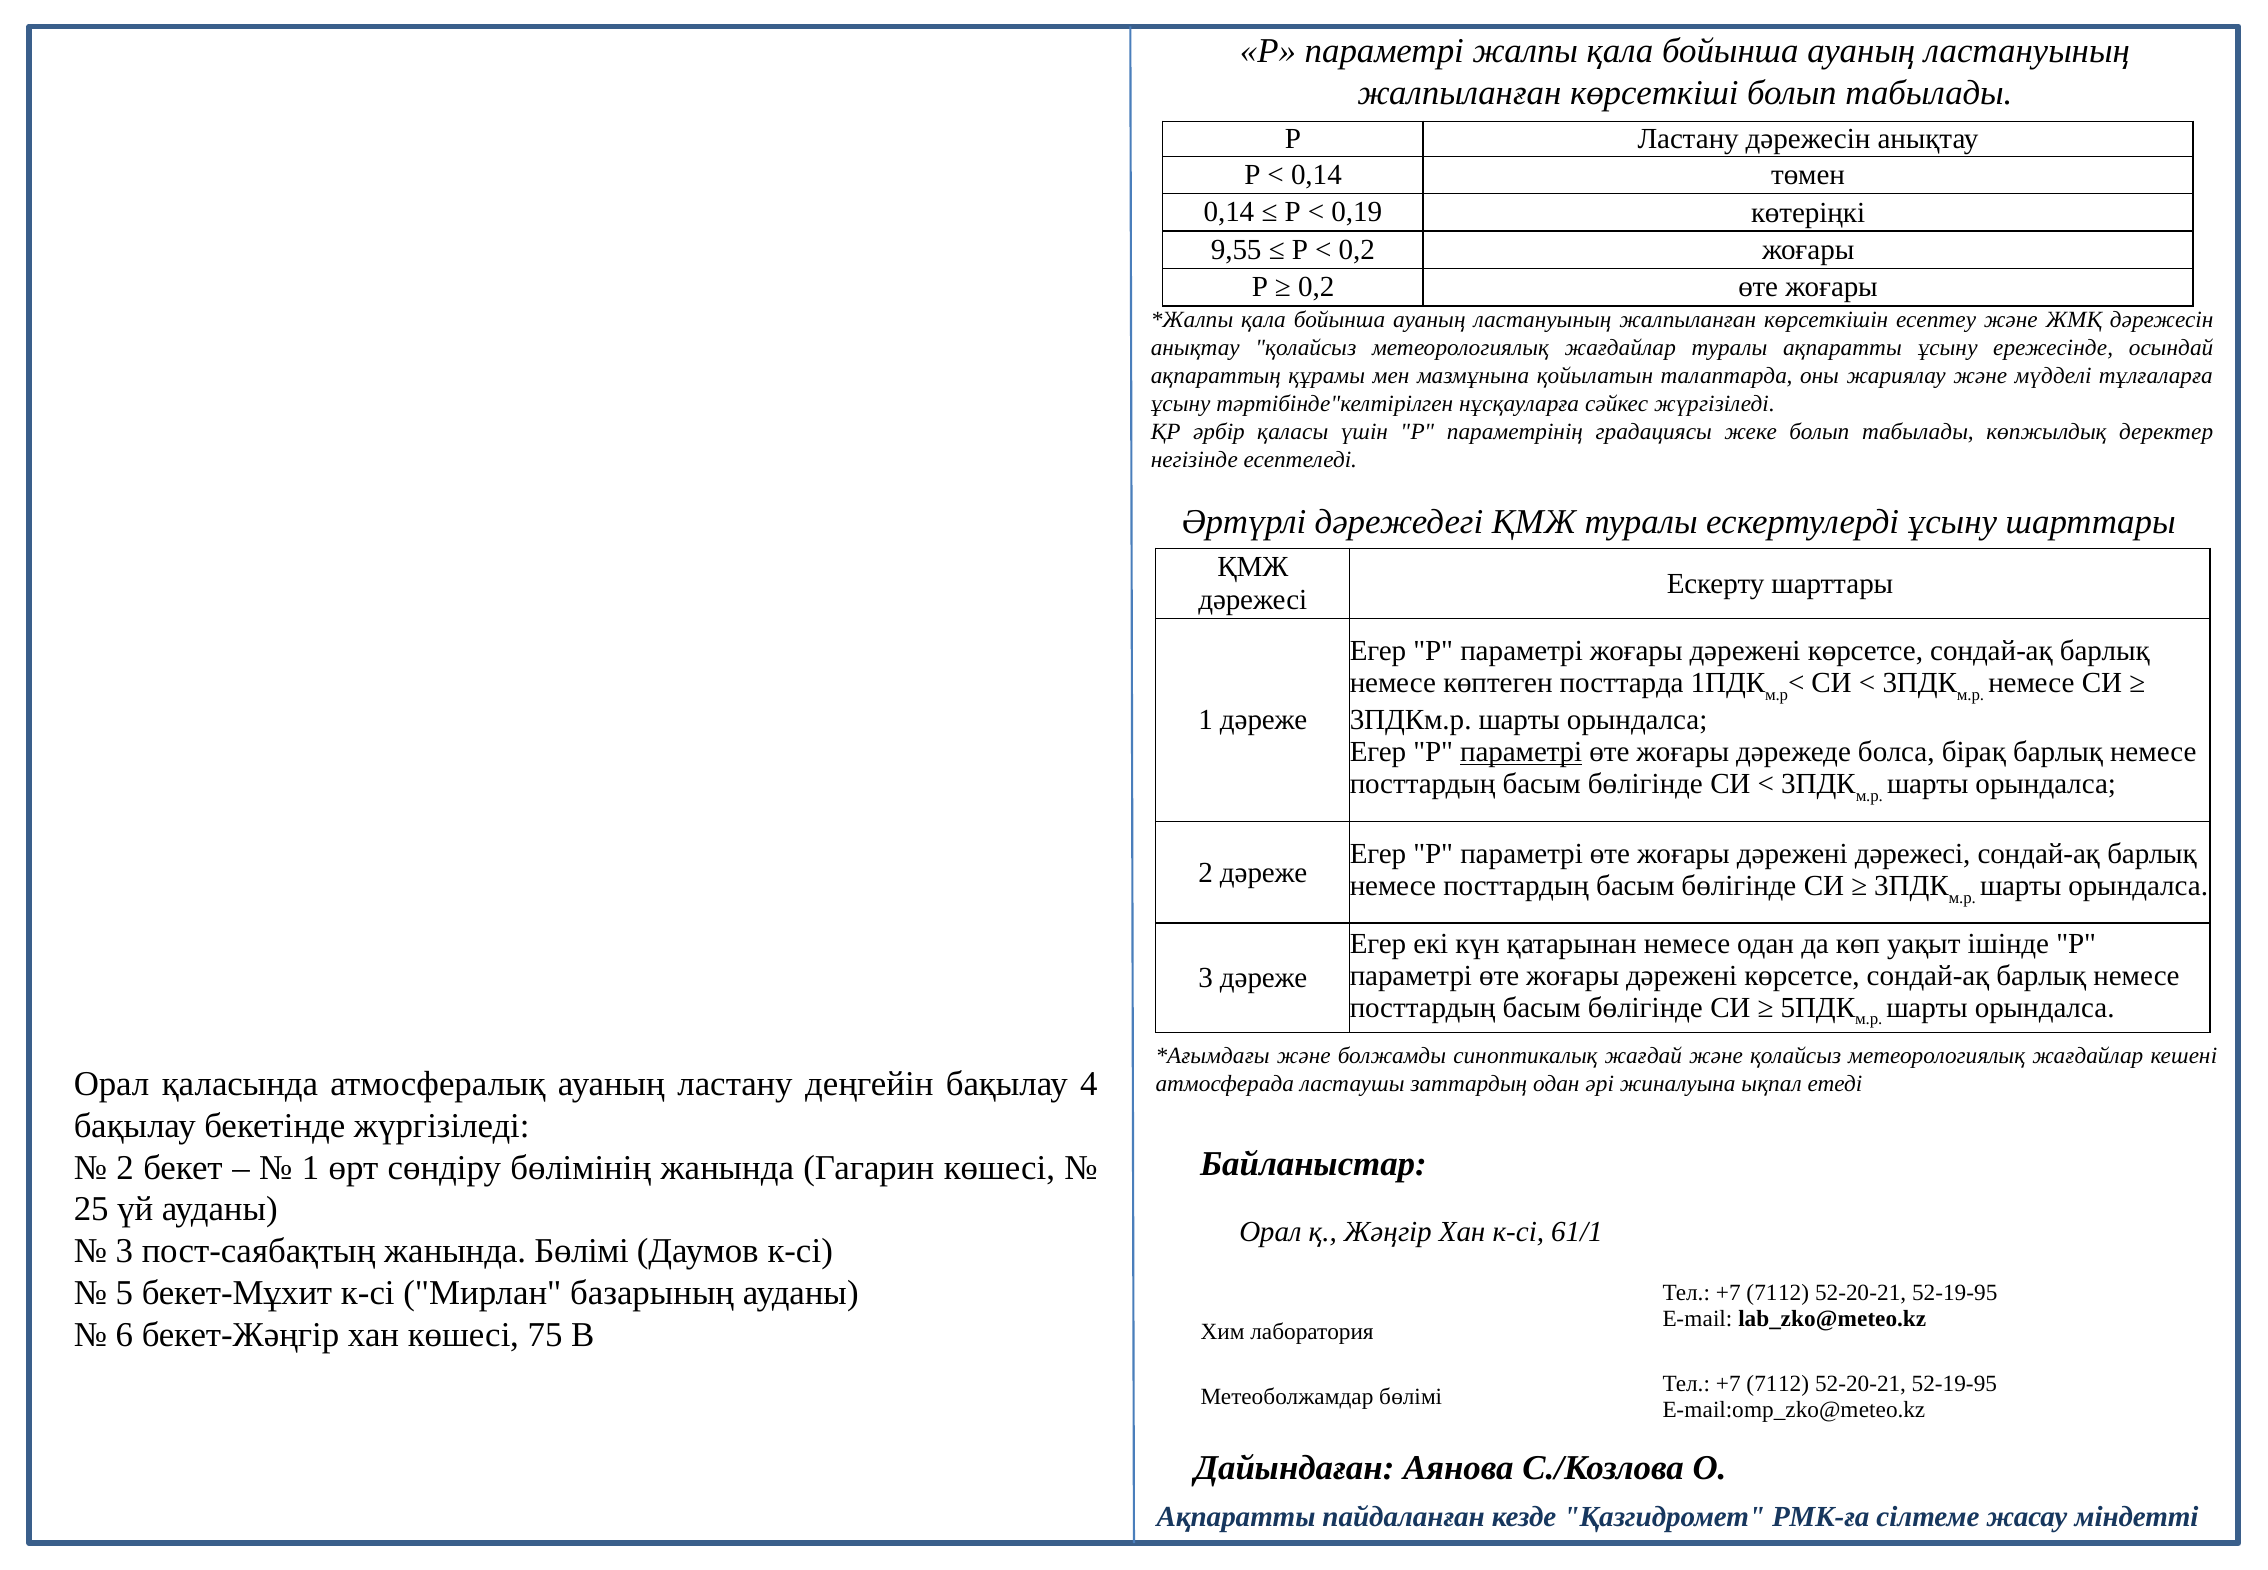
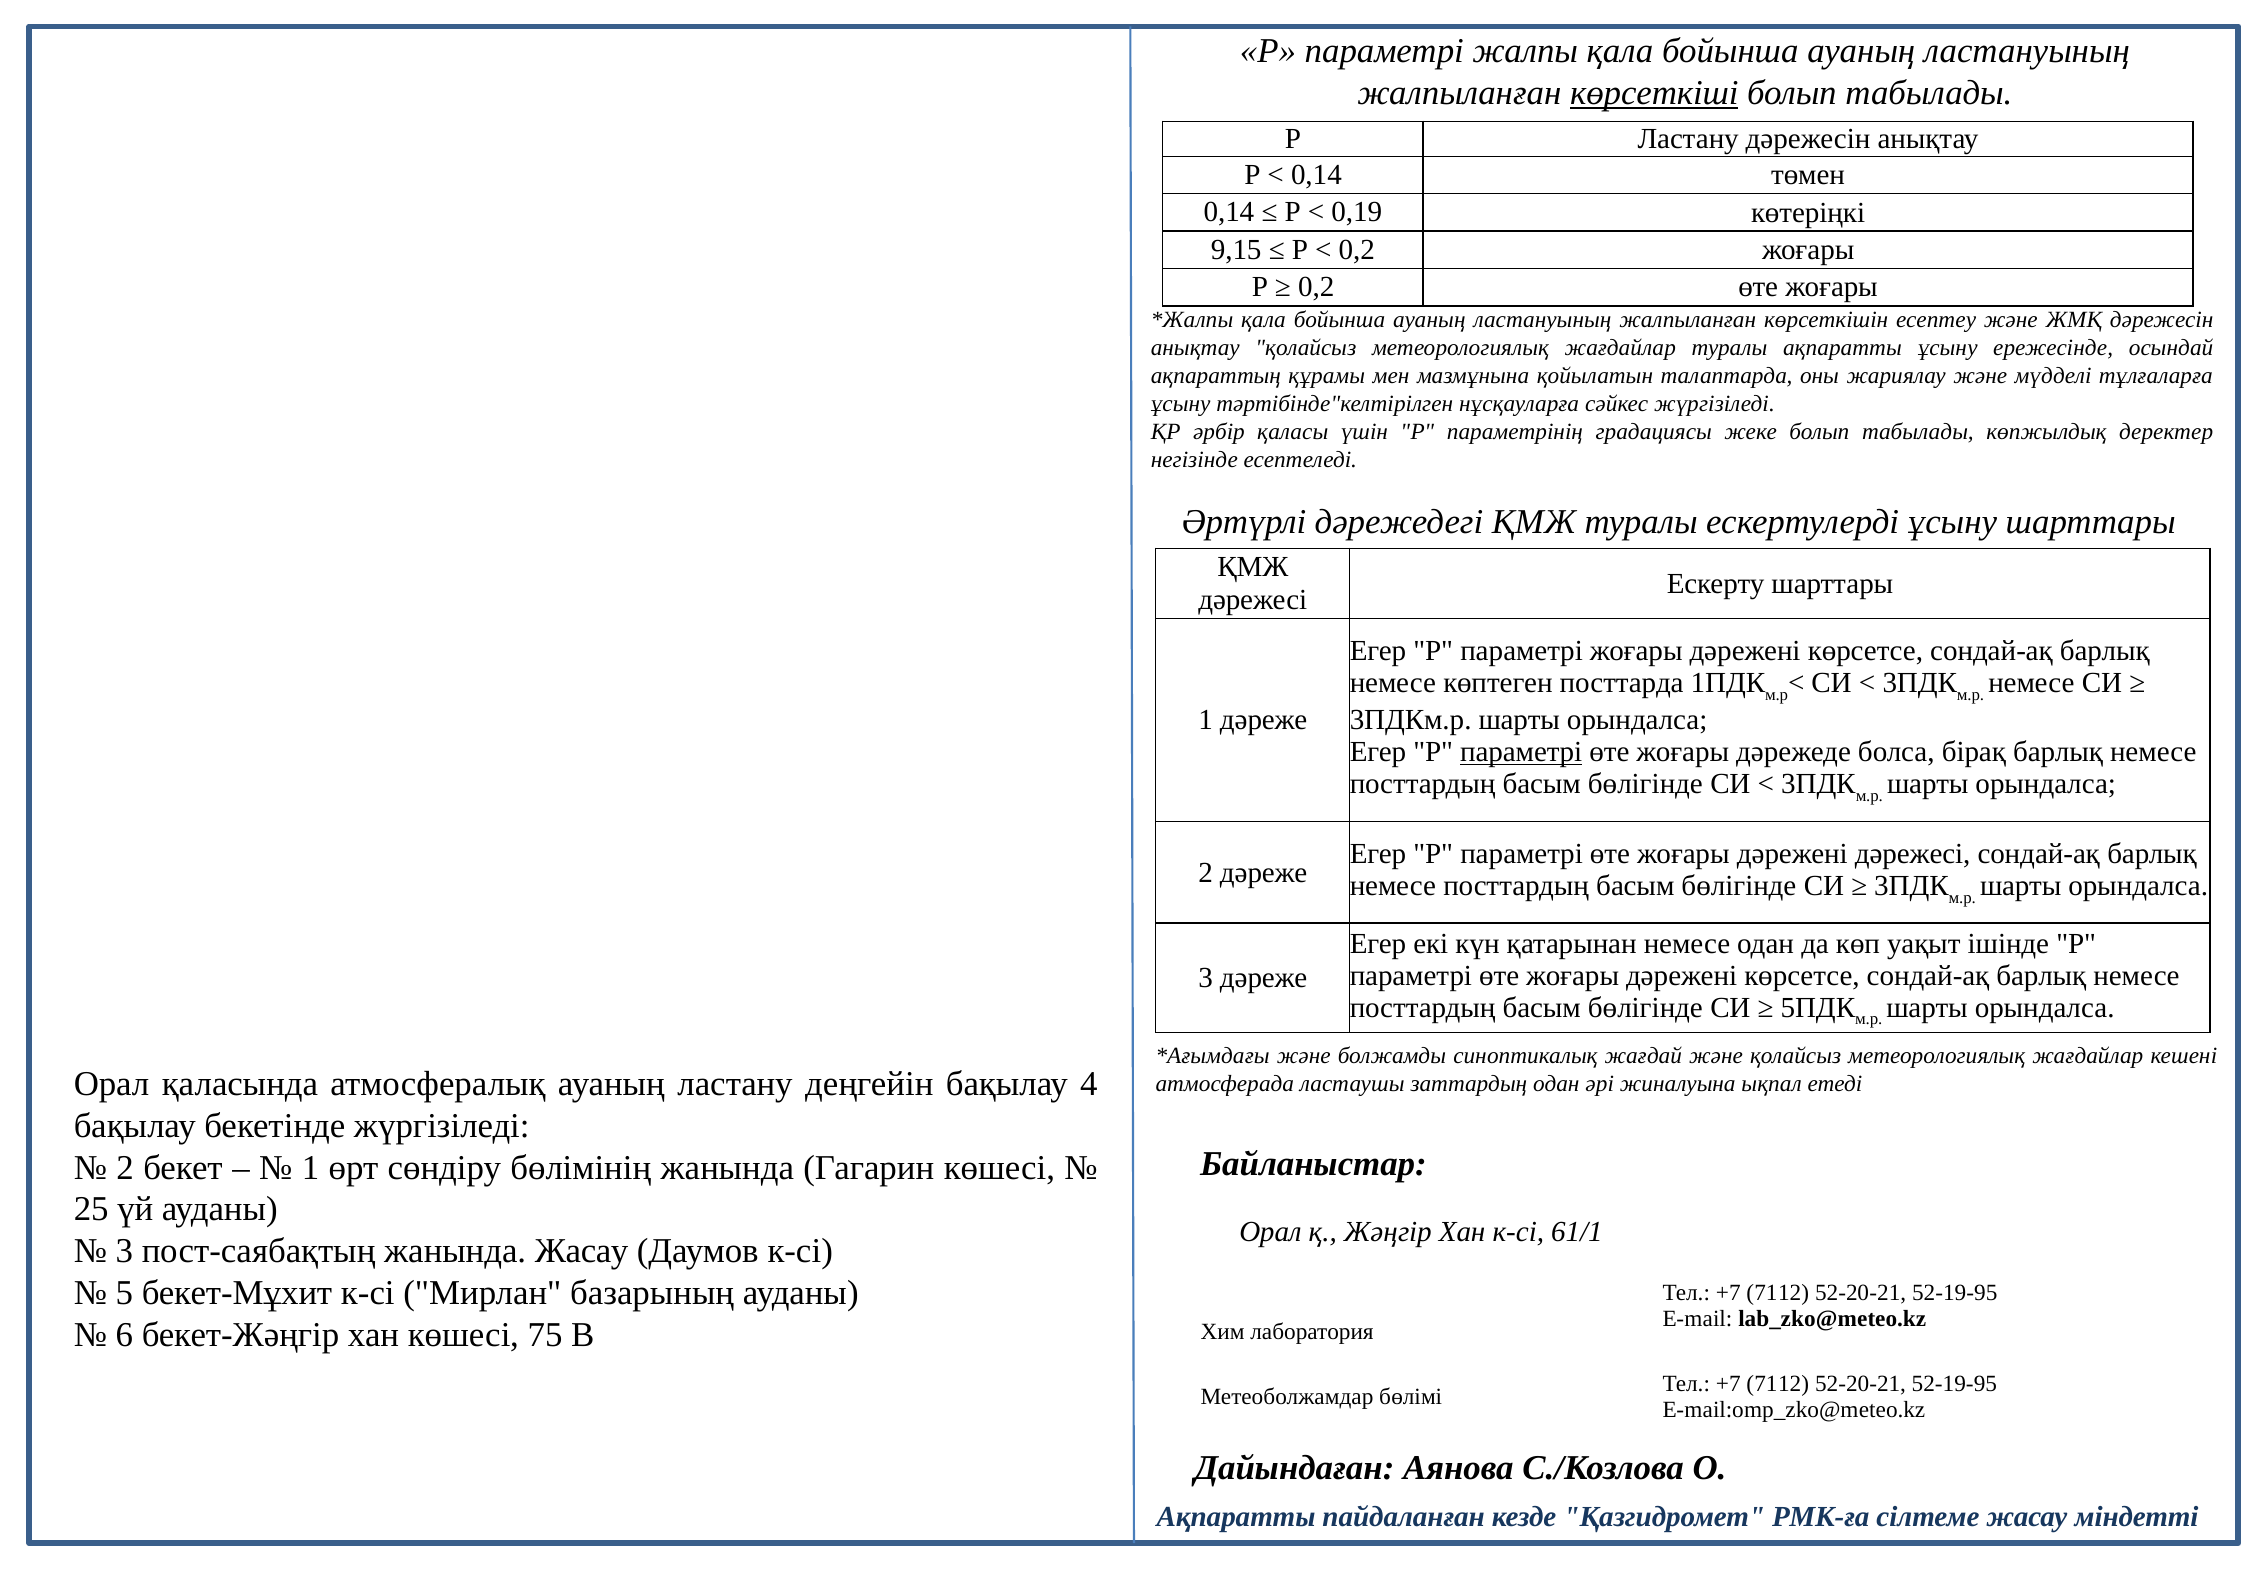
көрсеткіші underline: none -> present
9,55: 9,55 -> 9,15
жанында Бөлімі: Бөлімі -> Жасау
